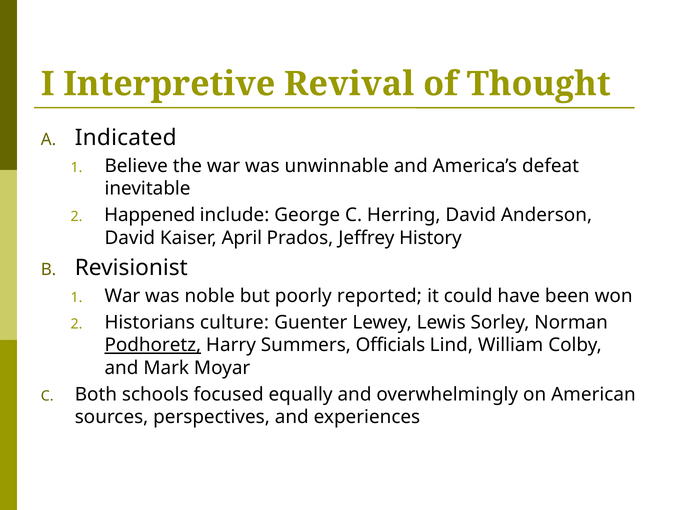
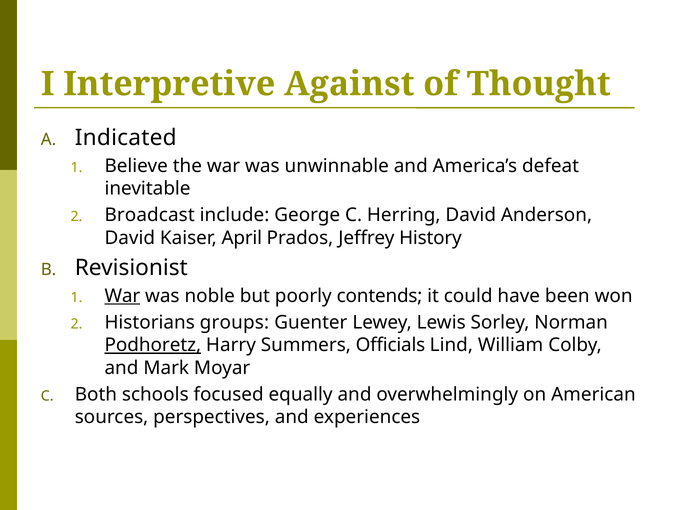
Revival: Revival -> Against
Happened: Happened -> Broadcast
War at (122, 296) underline: none -> present
reported: reported -> contends
culture: culture -> groups
